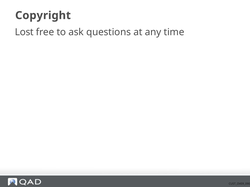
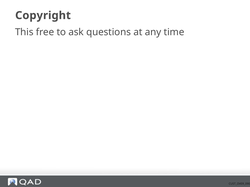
Lost: Lost -> This
